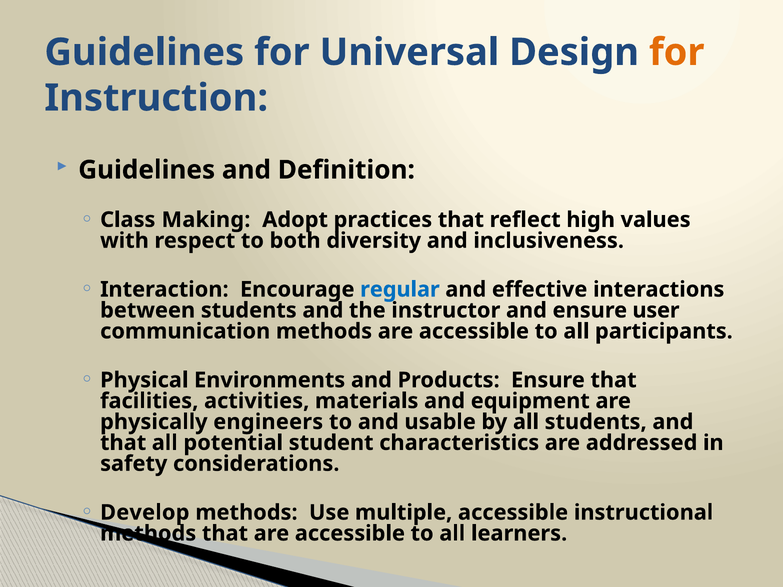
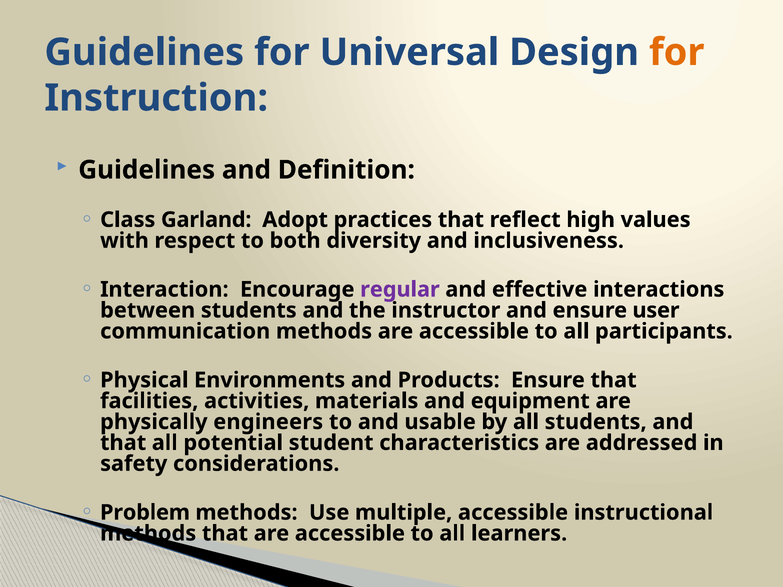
Making: Making -> Garland
regular colour: blue -> purple
Develop: Develop -> Problem
